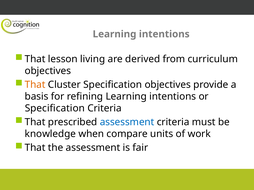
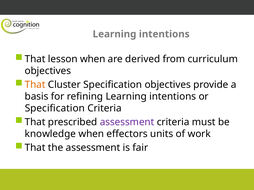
lesson living: living -> when
assessment at (127, 122) colour: blue -> purple
compare: compare -> effectors
